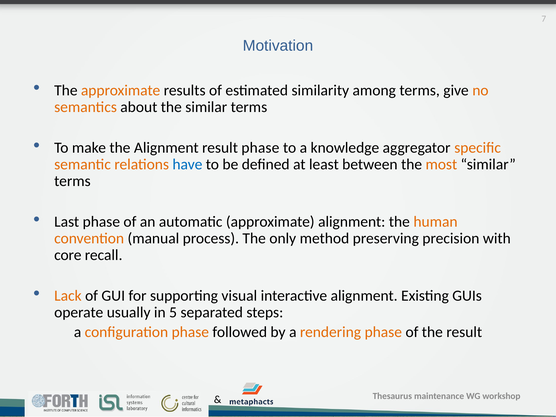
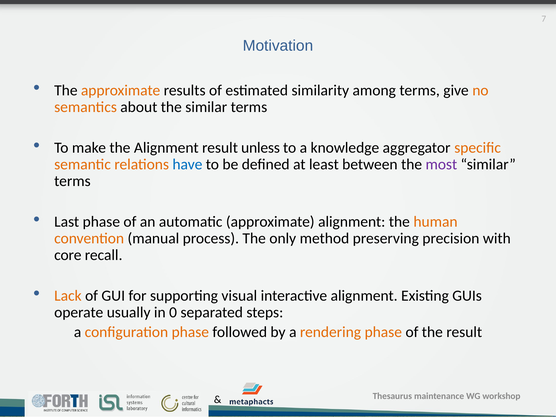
result phase: phase -> unless
most colour: orange -> purple
5: 5 -> 0
